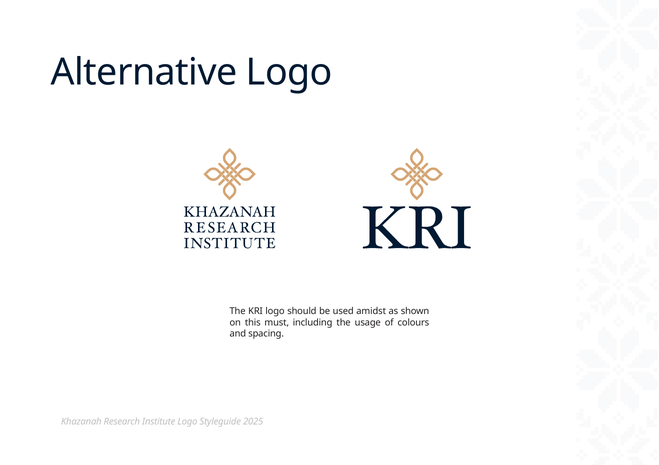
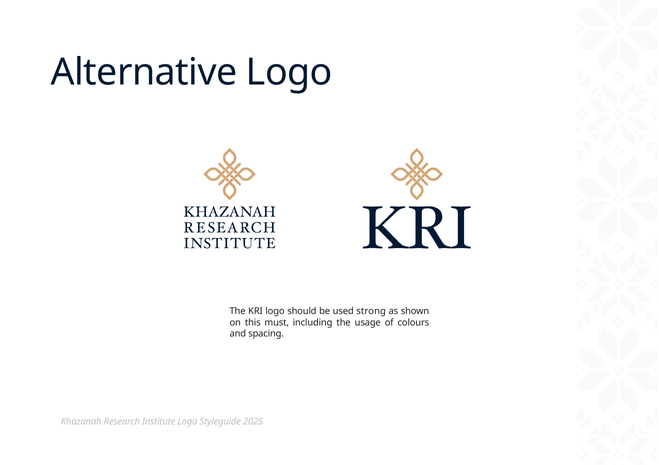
amidst: amidst -> strong
